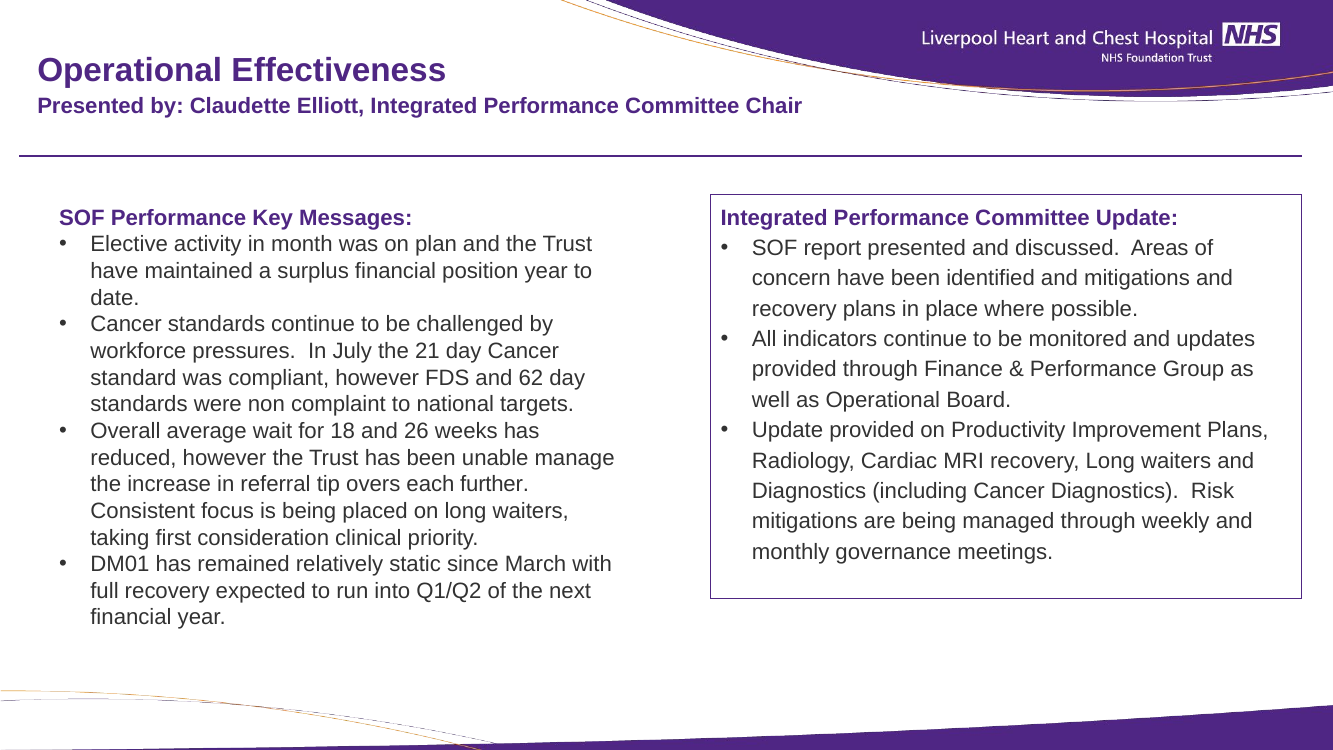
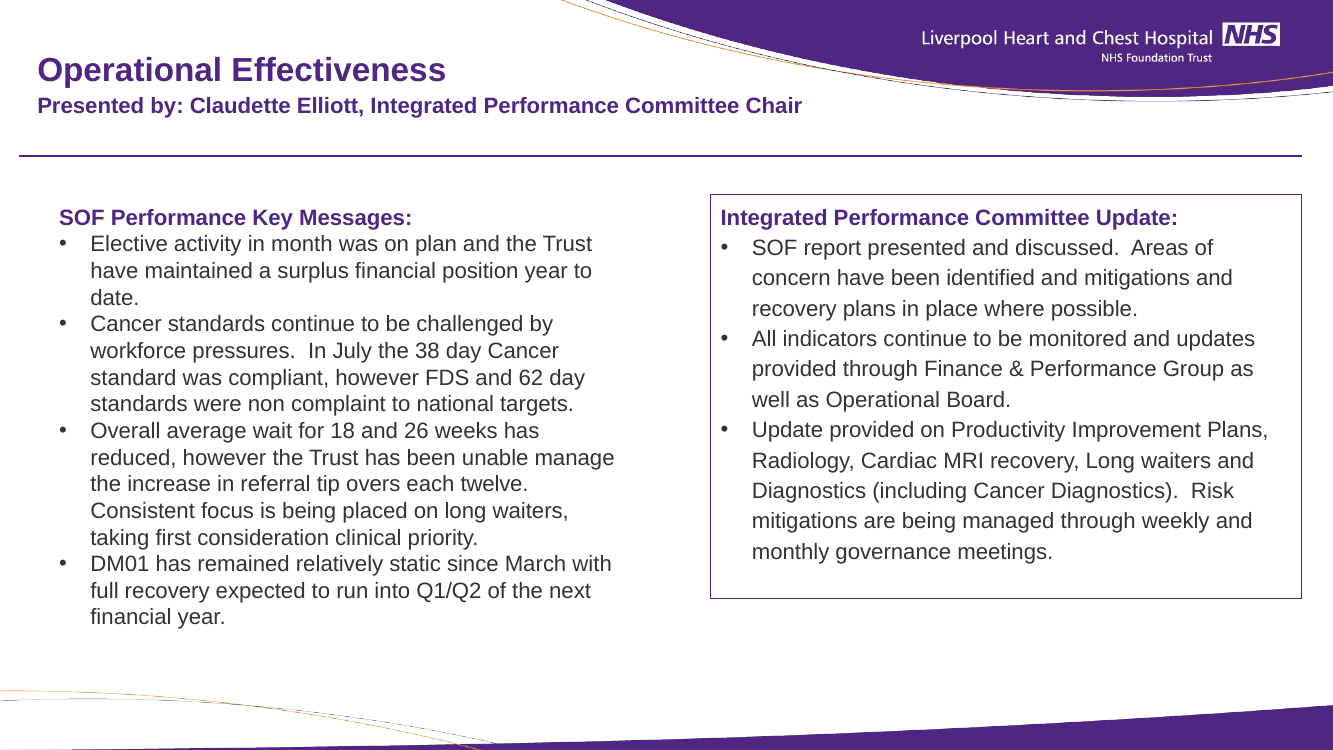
21: 21 -> 38
further: further -> twelve
